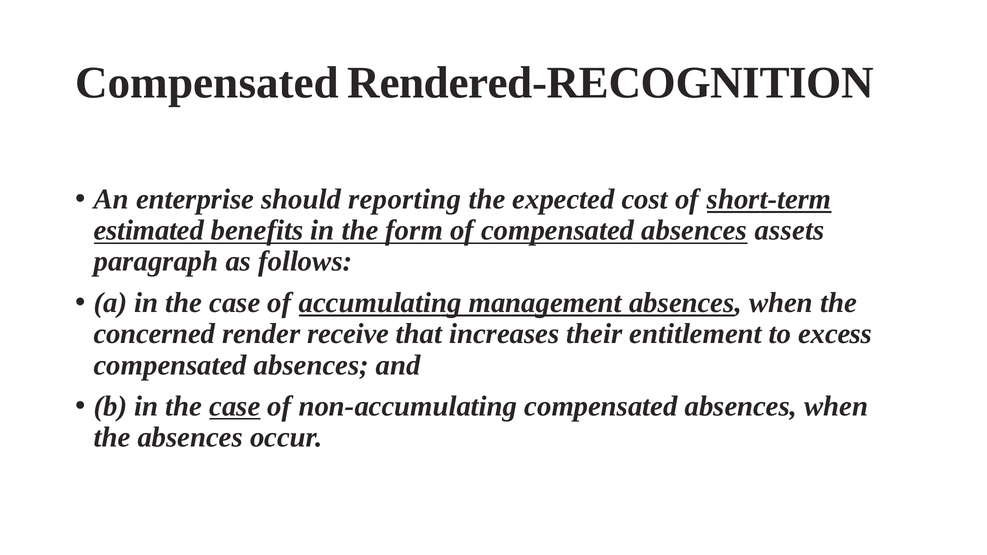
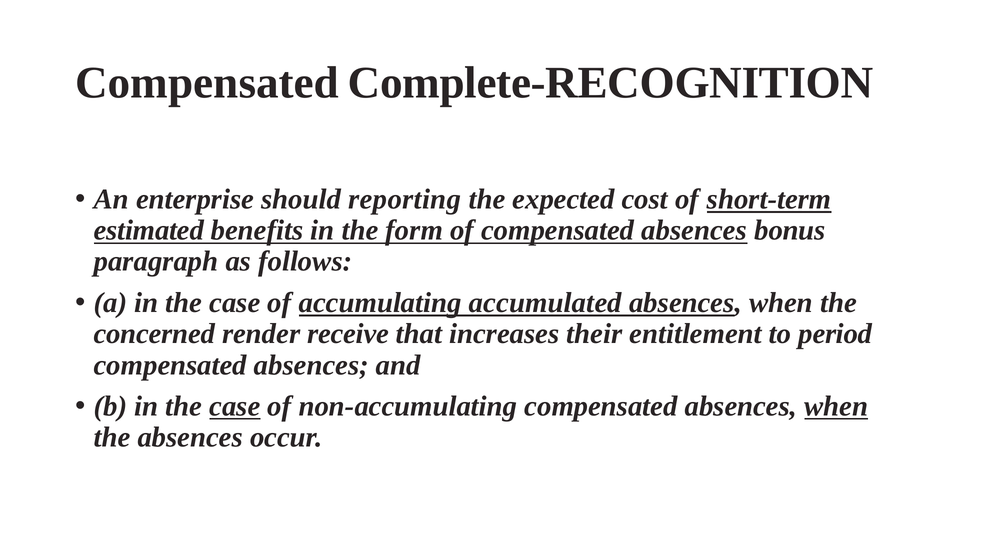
Rendered-RECOGNITION: Rendered-RECOGNITION -> Complete-RECOGNITION
assets: assets -> bonus
management: management -> accumulated
excess: excess -> period
when at (836, 407) underline: none -> present
